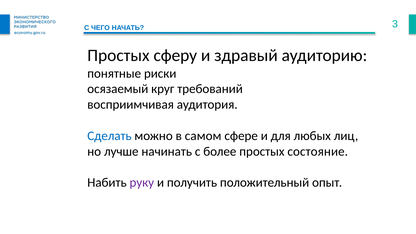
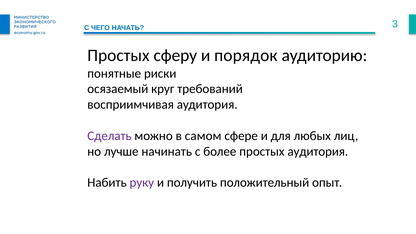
здравый: здравый -> порядок
Сделать colour: blue -> purple
простых состояние: состояние -> аудитория
